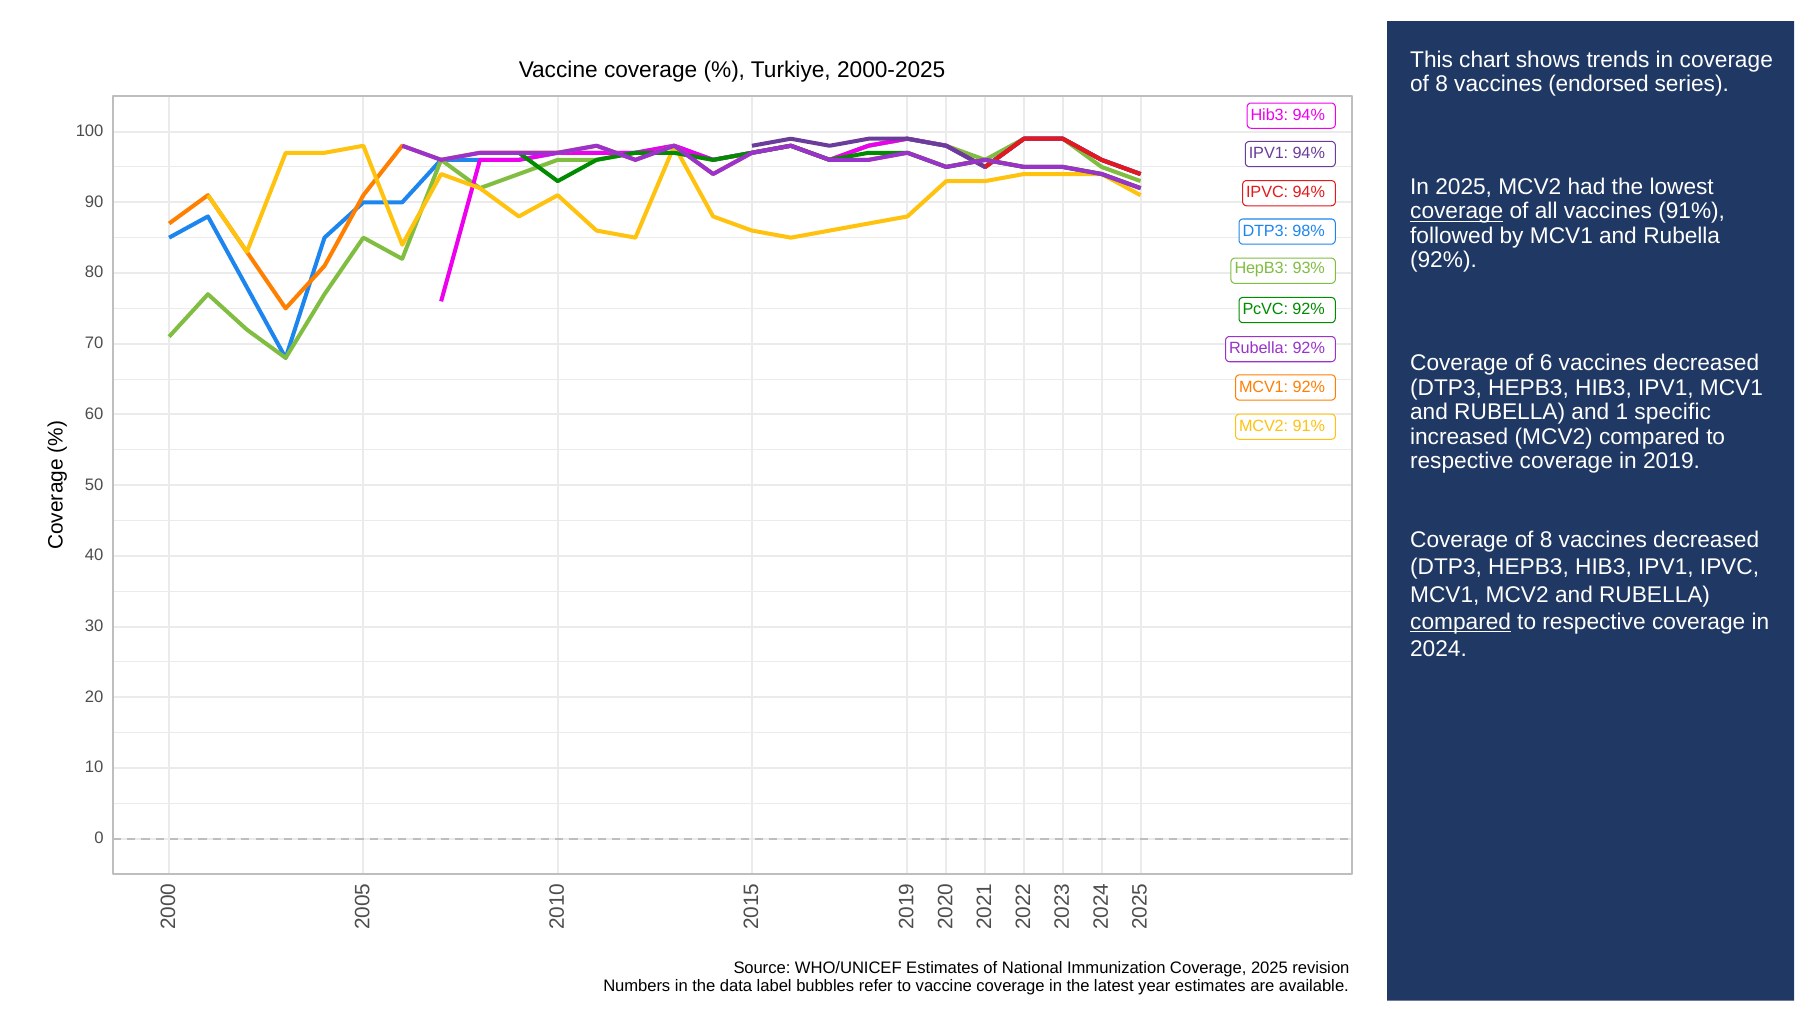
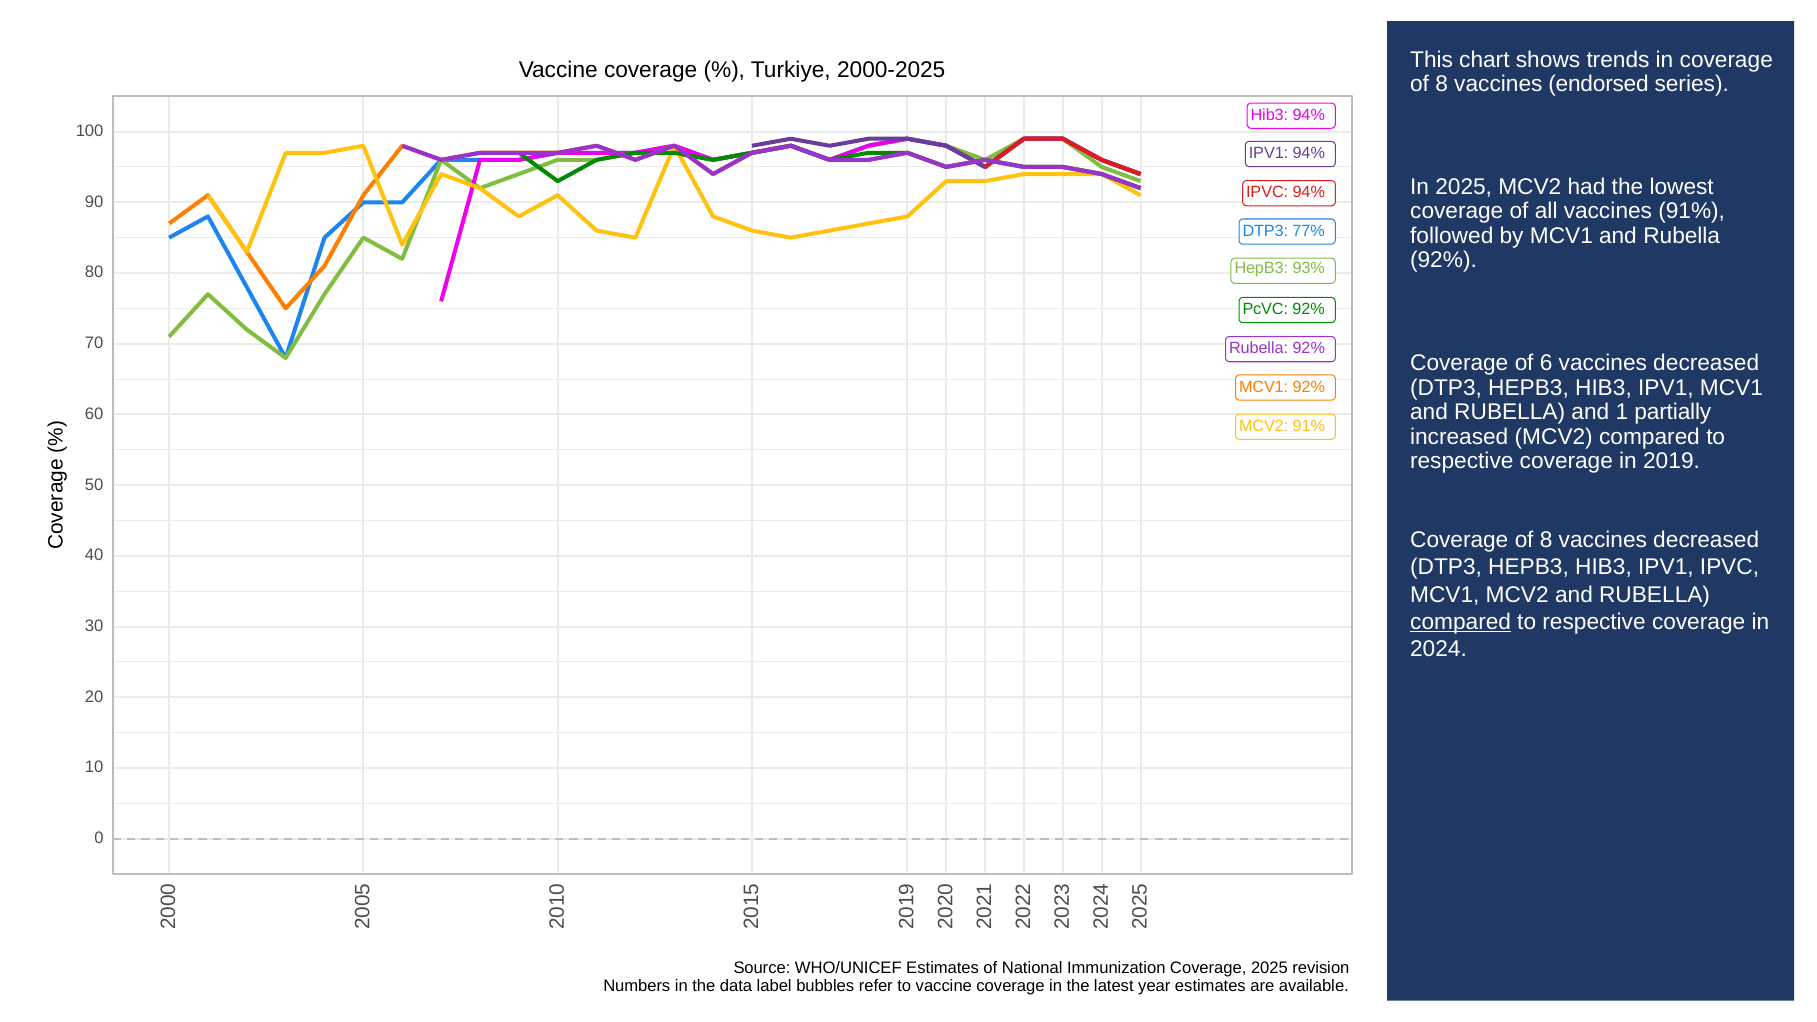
coverage at (1457, 211) underline: present -> none
98%: 98% -> 77%
specific: specific -> partially
